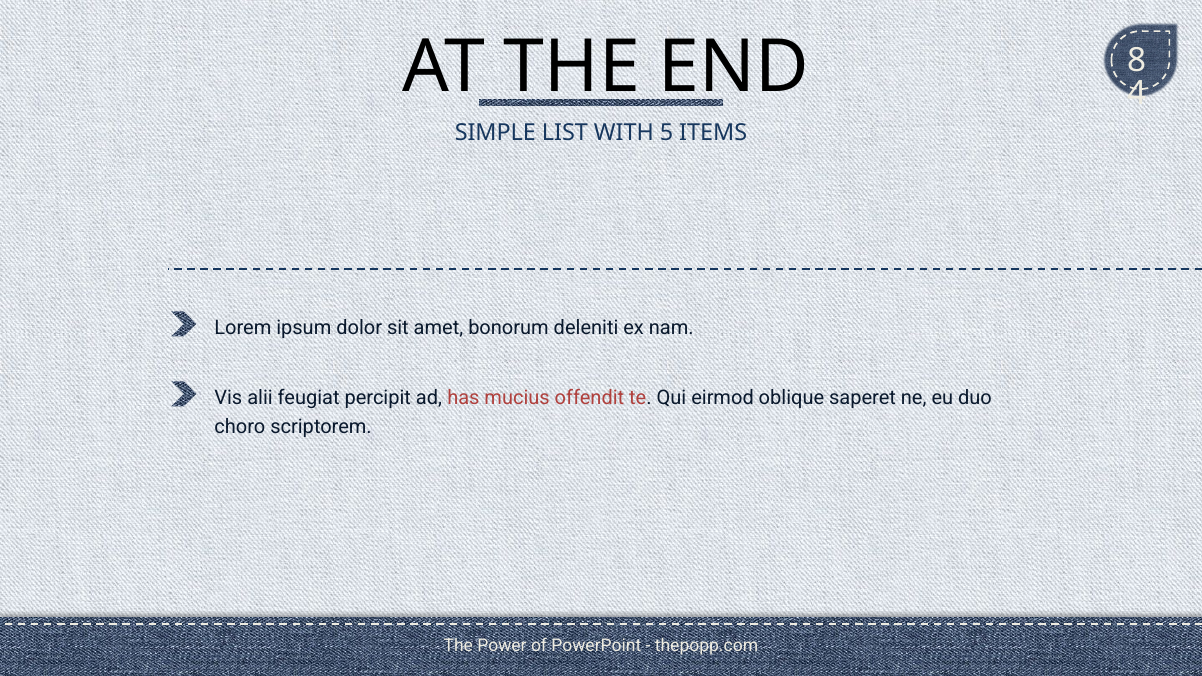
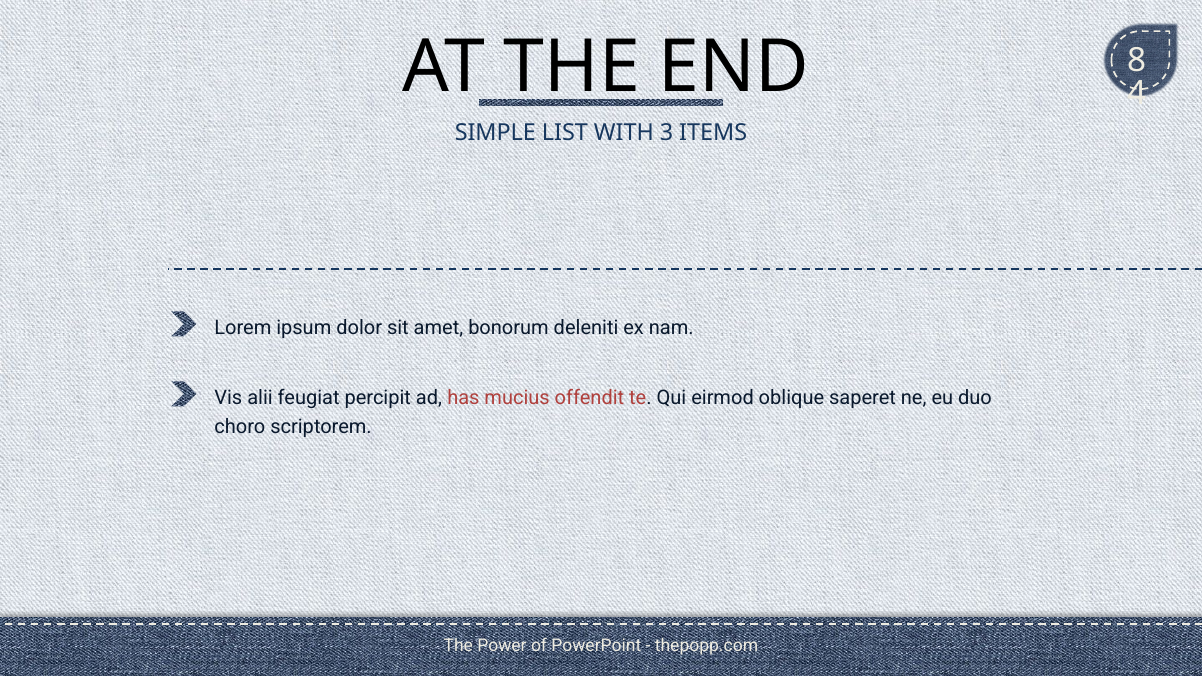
5: 5 -> 3
